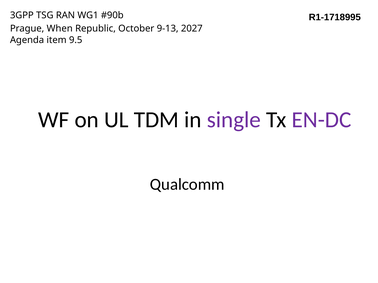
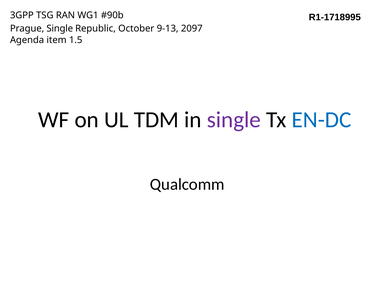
Prague When: When -> Single
2027: 2027 -> 2097
9.5: 9.5 -> 1.5
EN-DC colour: purple -> blue
